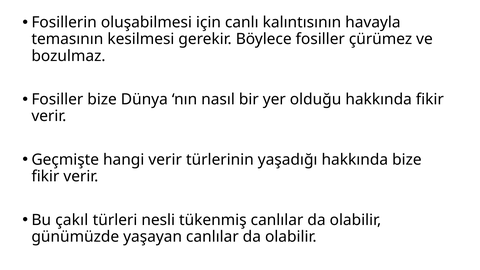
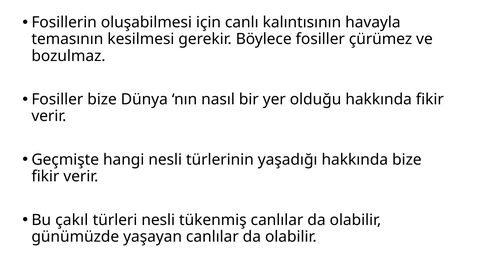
hangi verir: verir -> nesli
